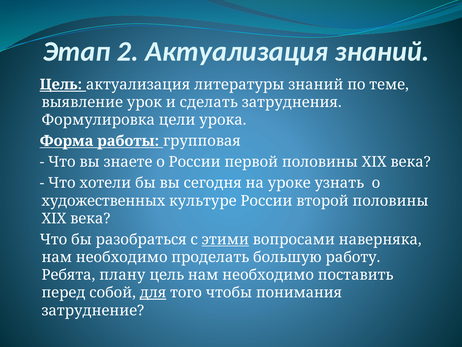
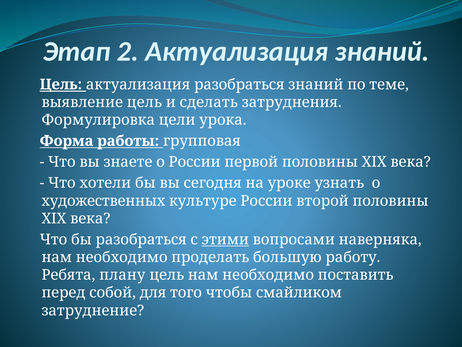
актуализация литературы: литературы -> разобраться
выявление урок: урок -> цель
для underline: present -> none
понимания: понимания -> смайликом
